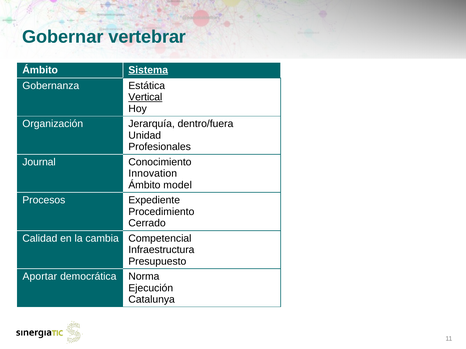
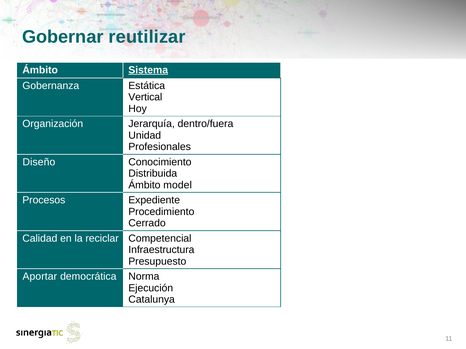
vertebrar: vertebrar -> reutilizar
Vertical underline: present -> none
Journal: Journal -> Diseño
Innovation: Innovation -> Distribuida
cambia: cambia -> reciclar
